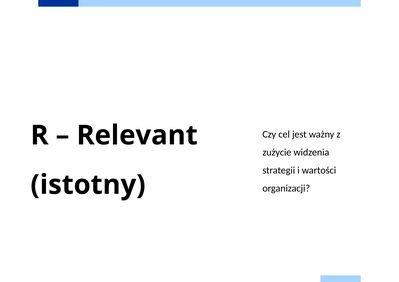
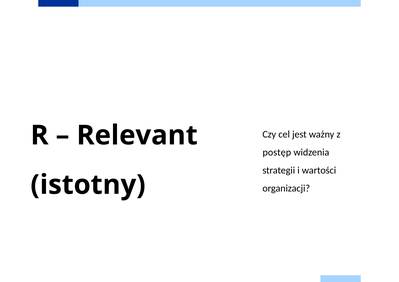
zużycie: zużycie -> postęp
